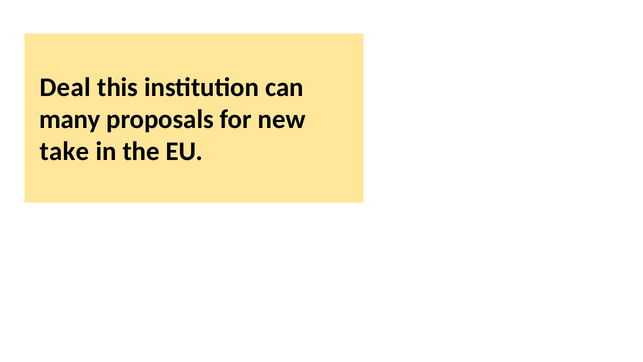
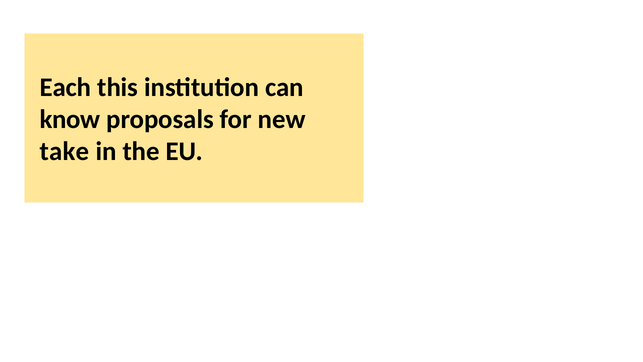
Deal: Deal -> Each
many: many -> know
